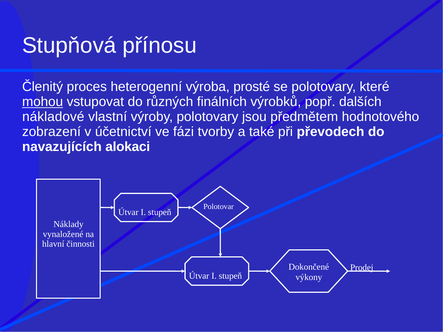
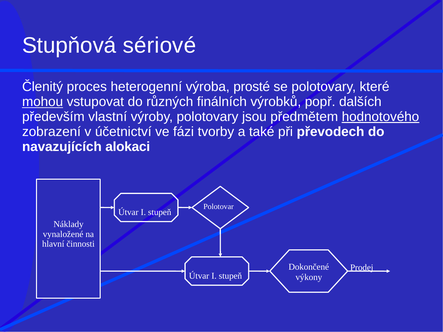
přínosu: přínosu -> sériové
nákladové: nákladové -> především
hodnotového underline: none -> present
